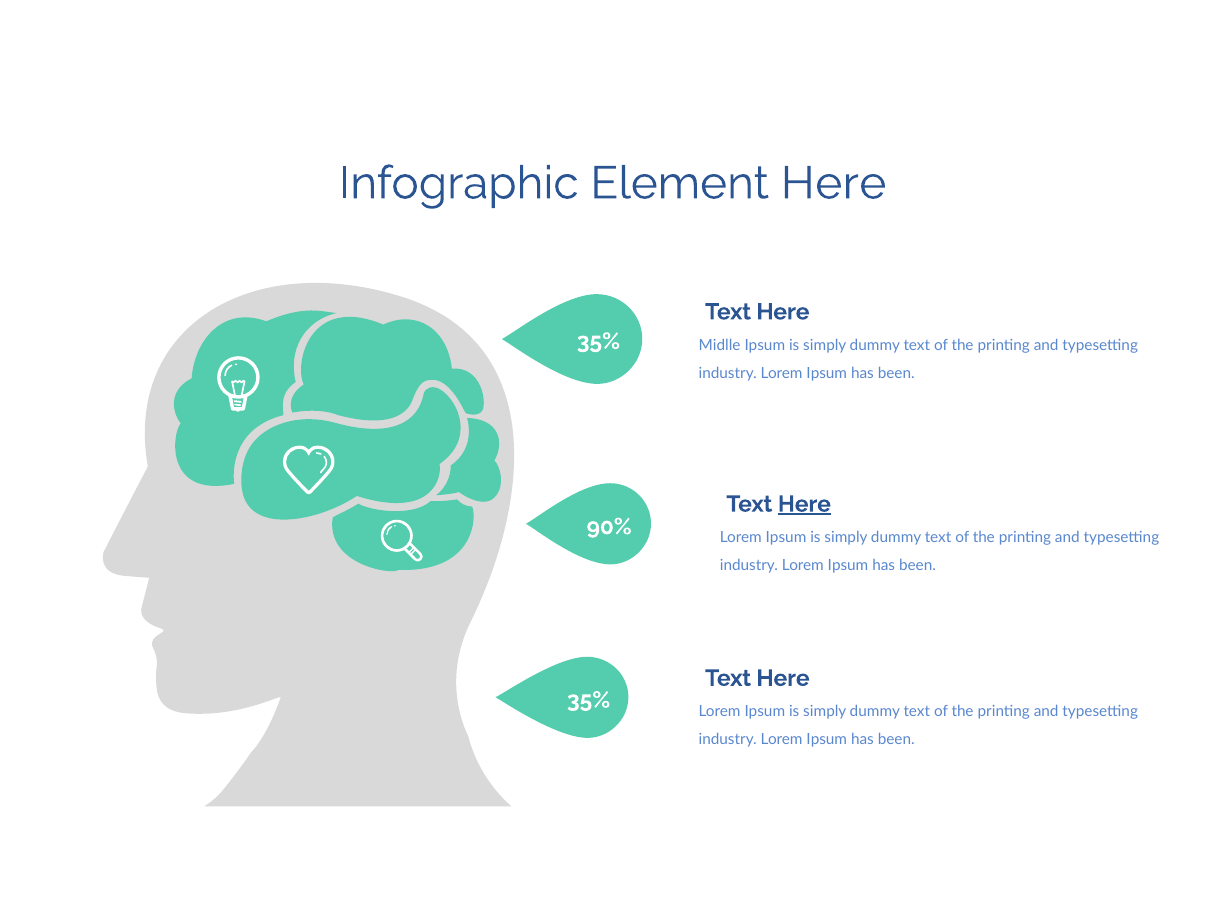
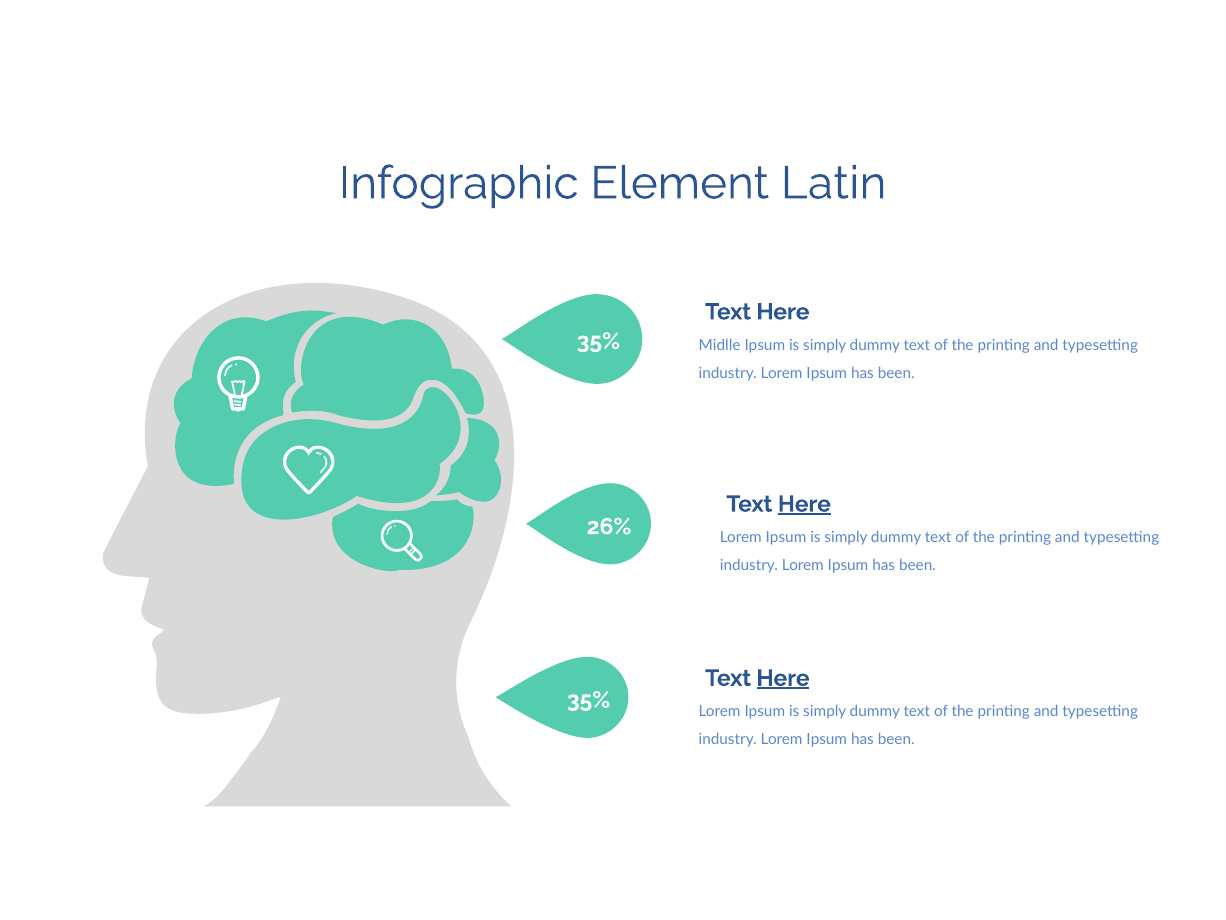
Element Here: Here -> Latin
90%: 90% -> 26%
Here at (783, 678) underline: none -> present
